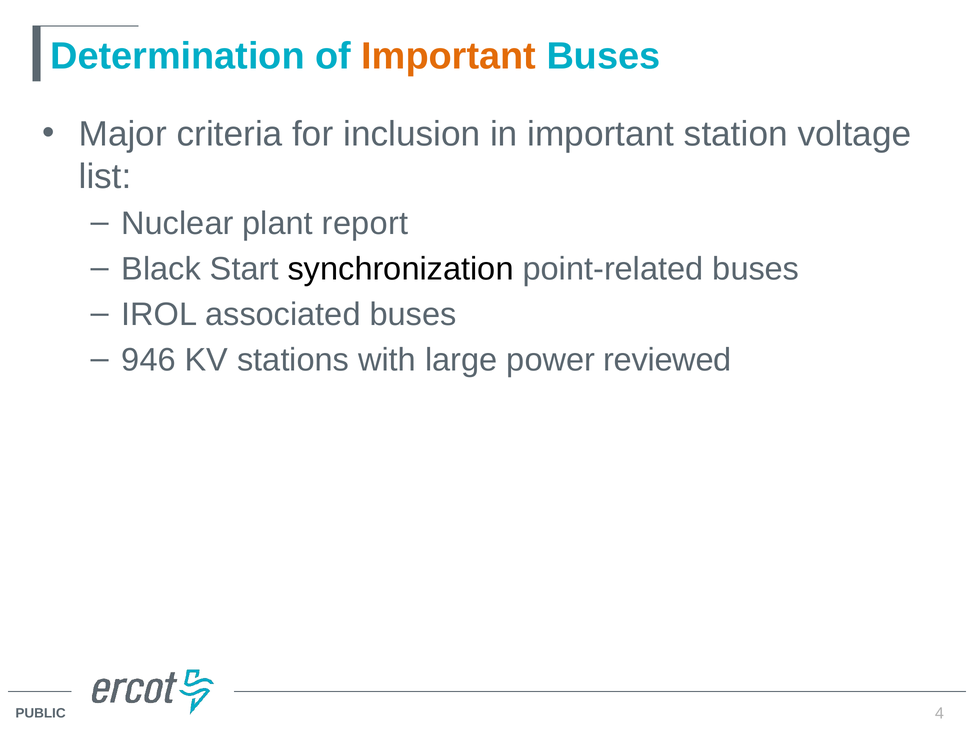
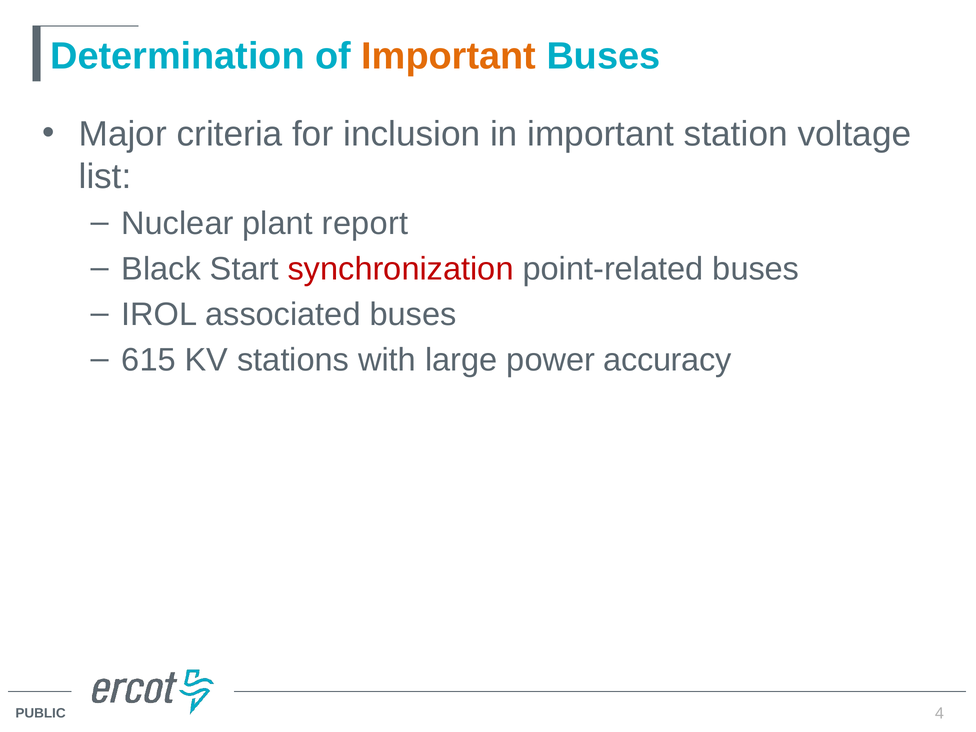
synchronization colour: black -> red
946: 946 -> 615
reviewed: reviewed -> accuracy
